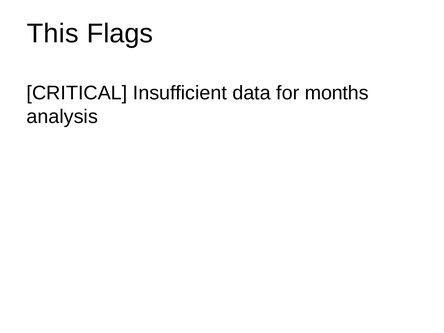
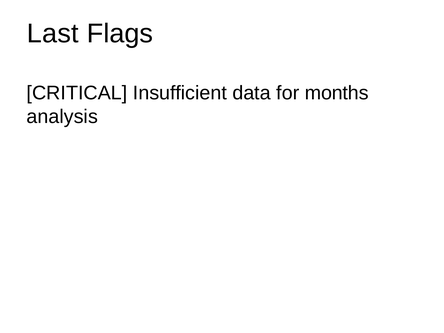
This: This -> Last
